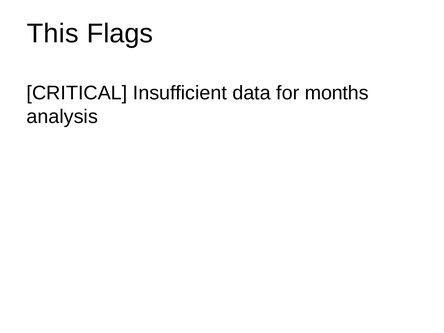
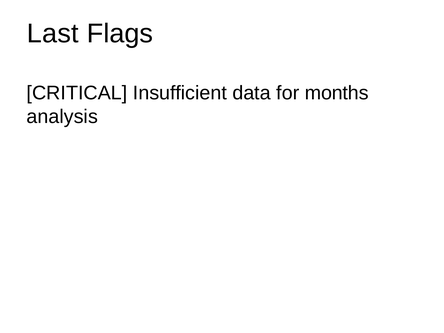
This: This -> Last
